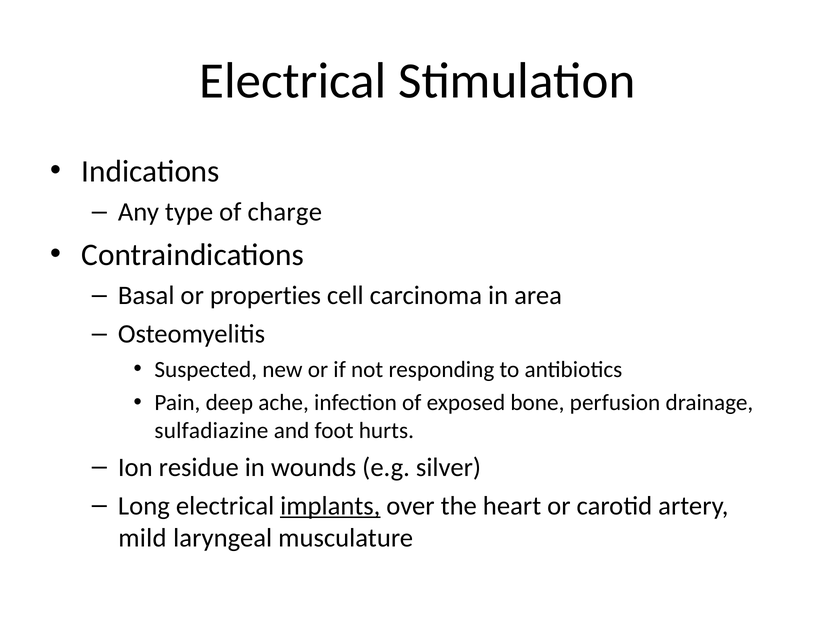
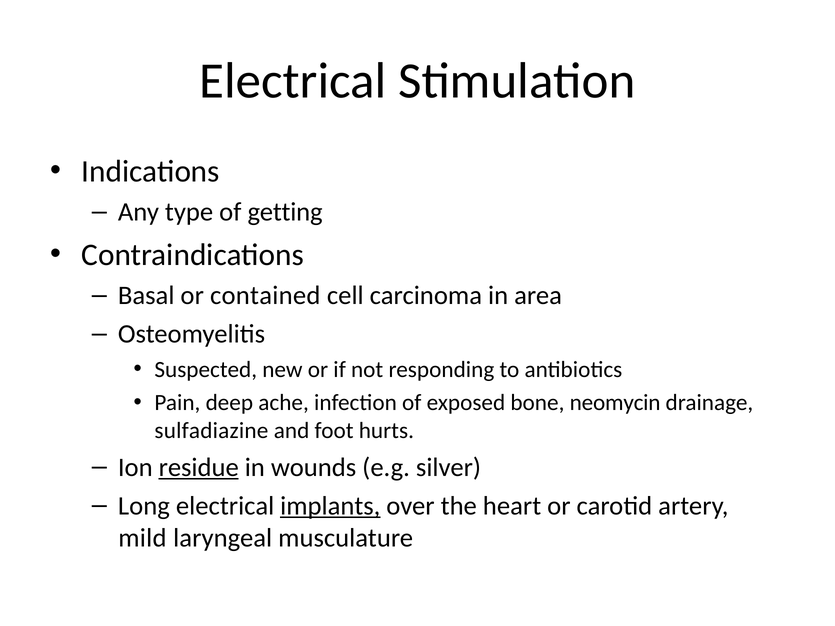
charge: charge -> getting
properties: properties -> contained
perfusion: perfusion -> neomycin
residue underline: none -> present
